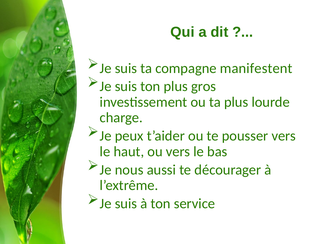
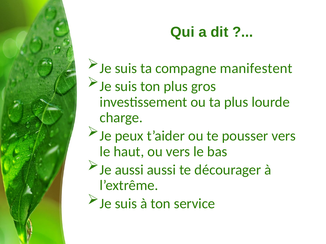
Je nous: nous -> aussi
